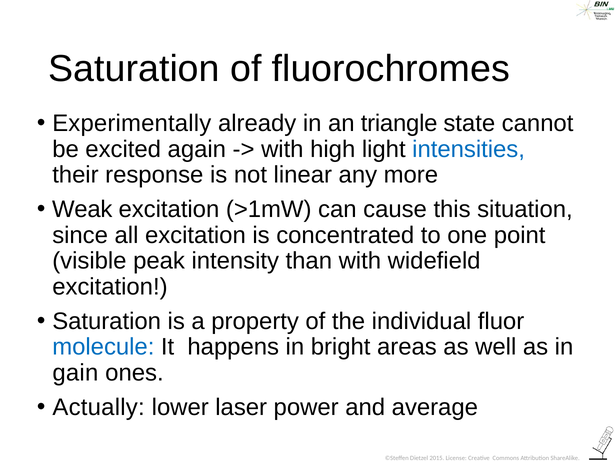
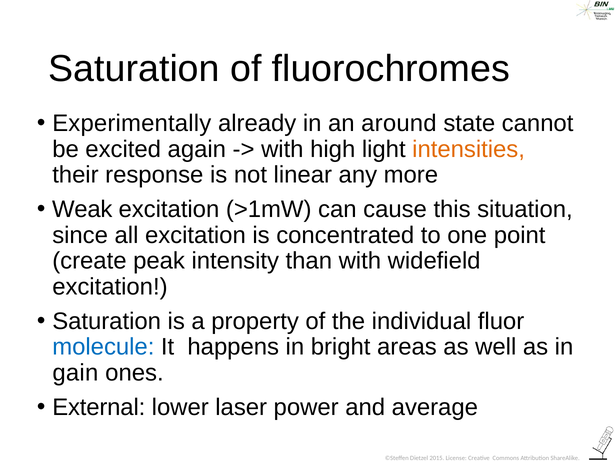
triangle: triangle -> around
intensities colour: blue -> orange
visible: visible -> create
Actually: Actually -> External
